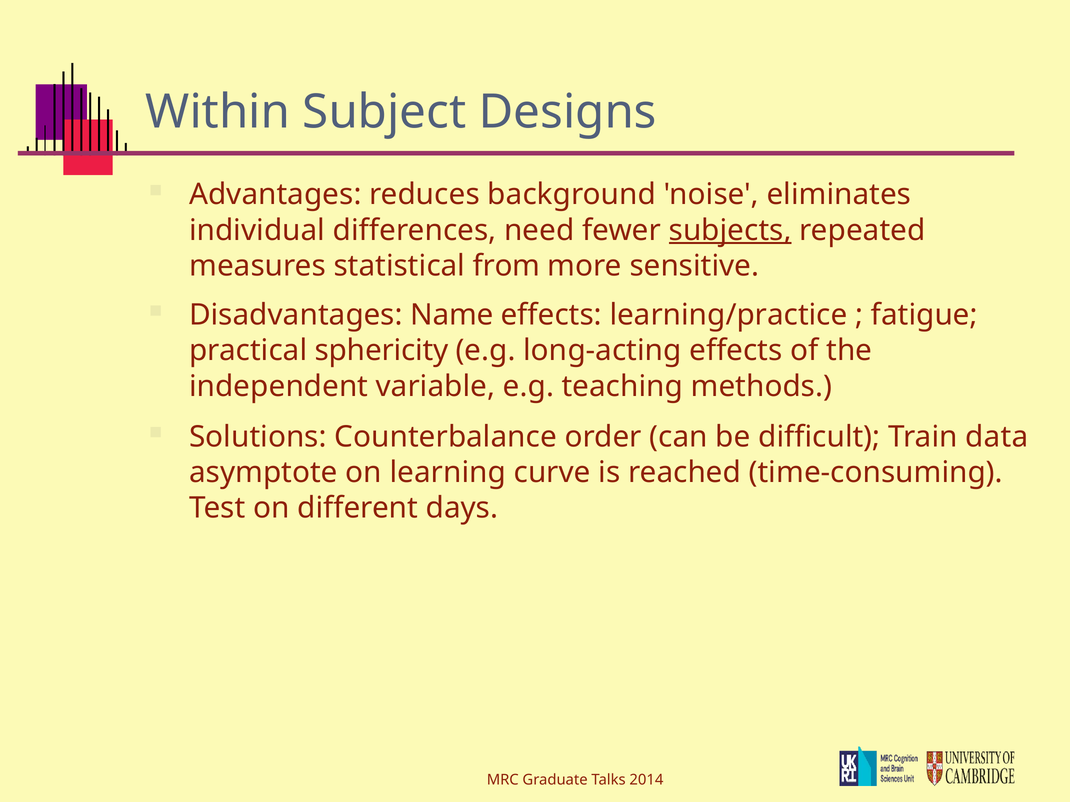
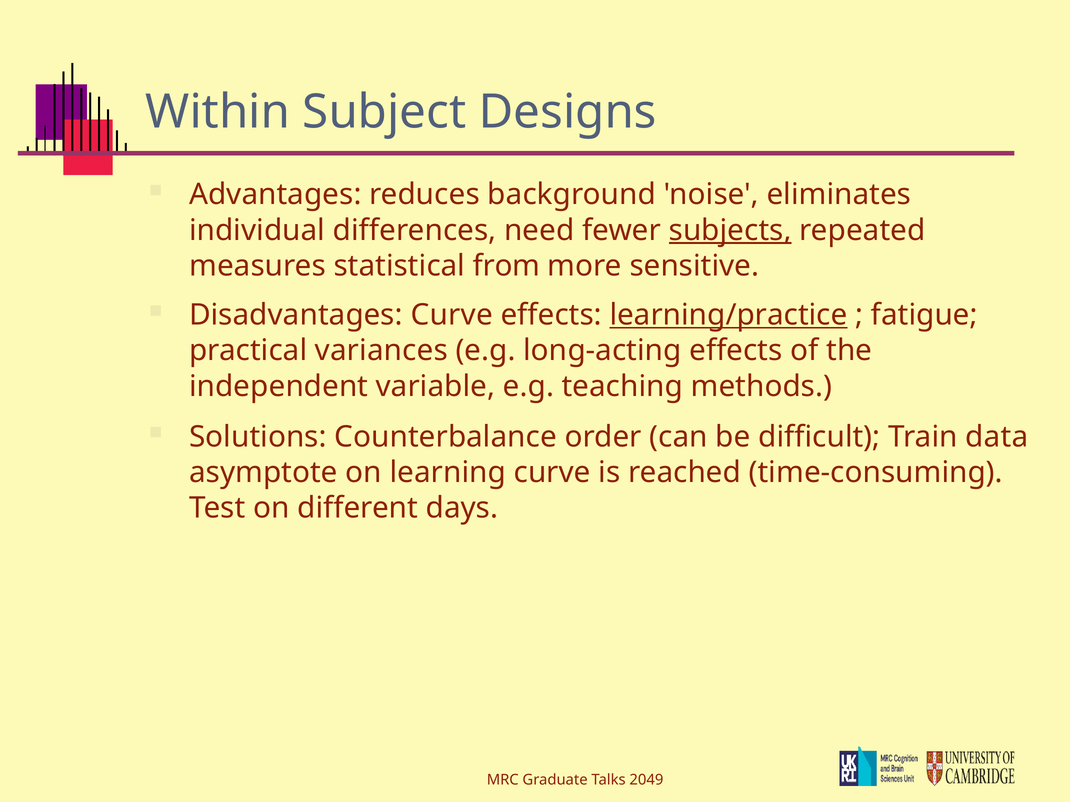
Disadvantages Name: Name -> Curve
learning/practice underline: none -> present
sphericity: sphericity -> variances
2014: 2014 -> 2049
